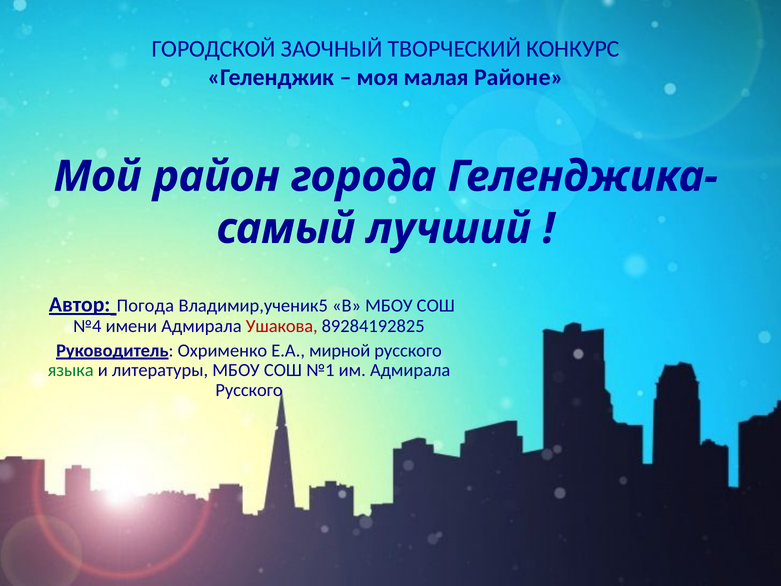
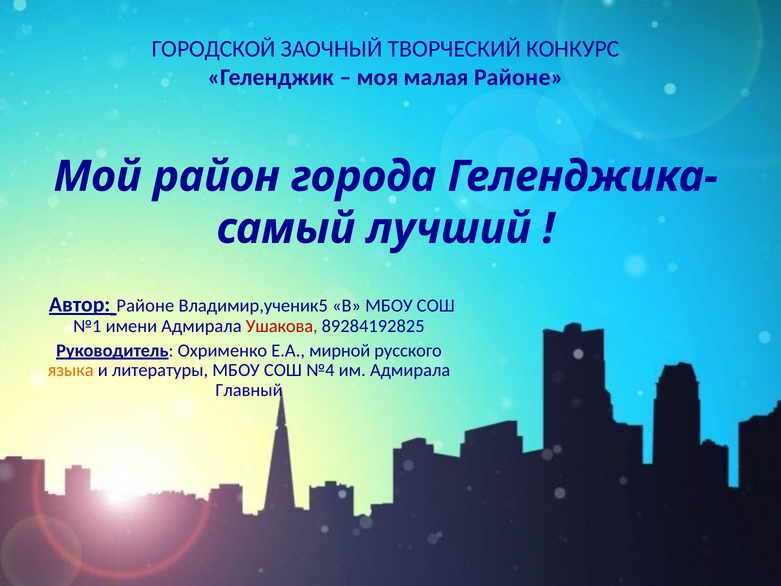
Автор Погода: Погода -> Районе
№4: №4 -> №1
языка colour: green -> orange
№1: №1 -> №4
Русского at (249, 390): Русского -> Главный
